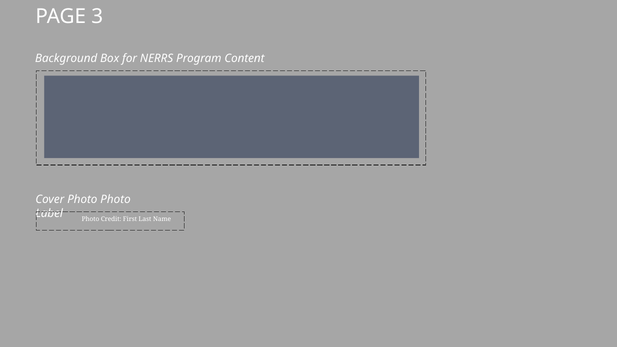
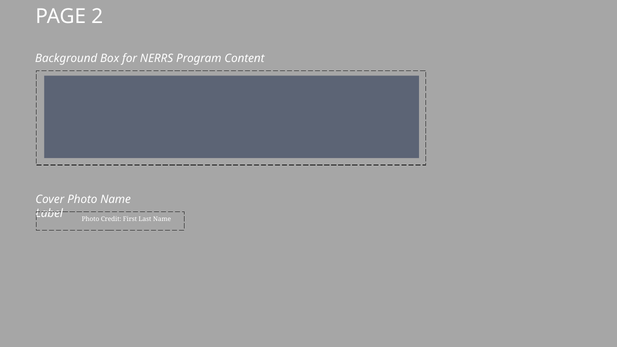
3: 3 -> 2
Photo Photo: Photo -> Name
